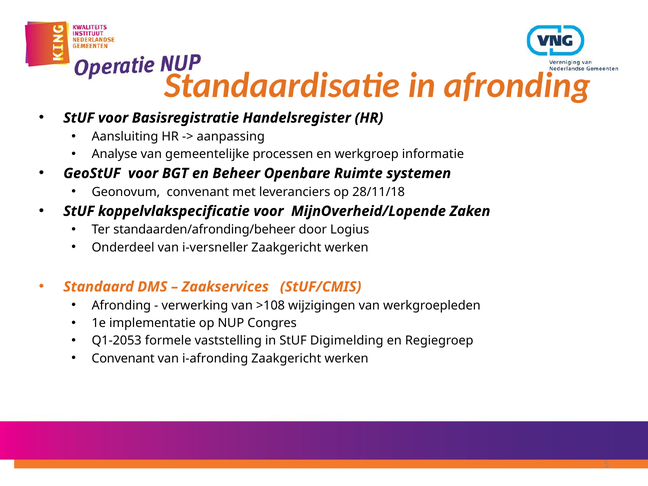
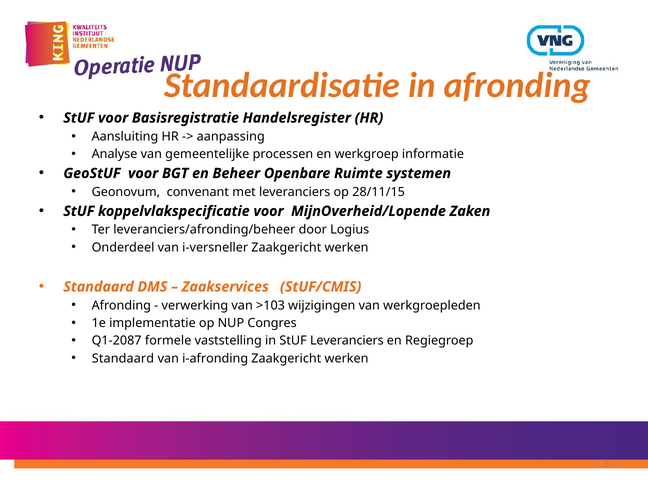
28/11/18: 28/11/18 -> 28/11/15
standaarden/afronding/beheer: standaarden/afronding/beheer -> leveranciers/afronding/beheer
>108: >108 -> >103
Q1-2053: Q1-2053 -> Q1-2087
StUF Digimelding: Digimelding -> Leveranciers
Convenant at (123, 358): Convenant -> Standaard
